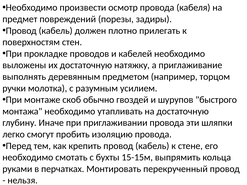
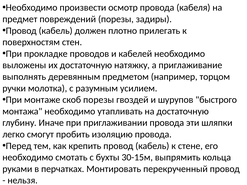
скоб обычно: обычно -> порезы
15-15м: 15-15м -> 30-15м
